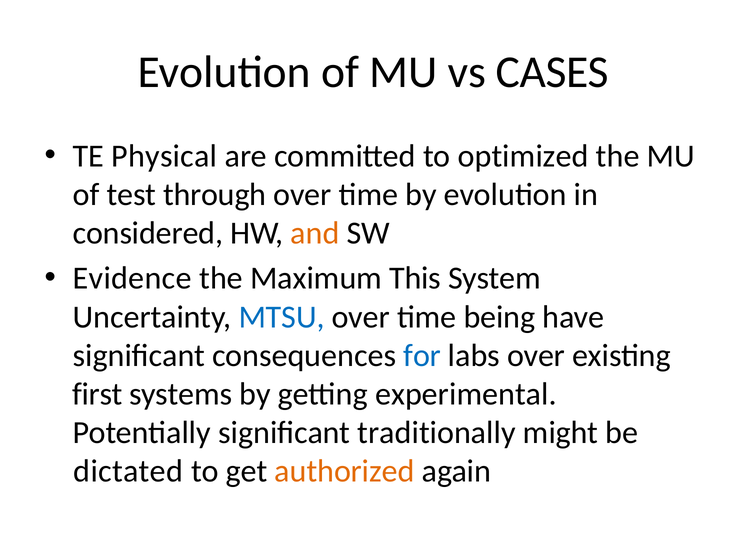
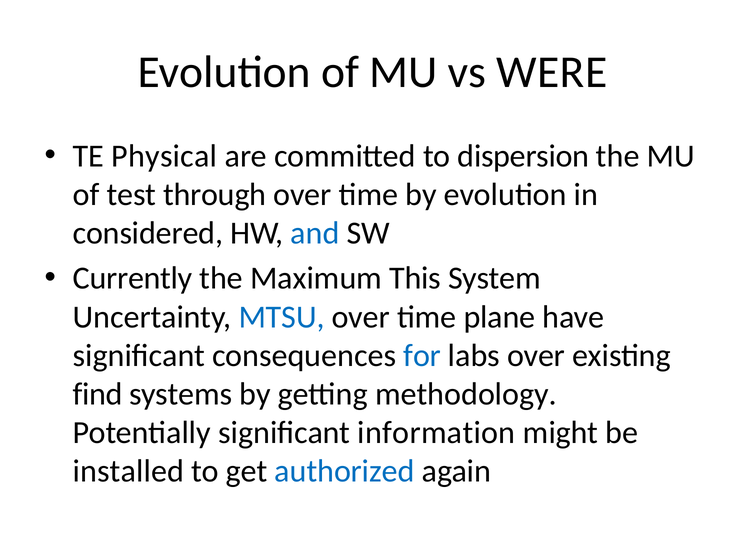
CASES: CASES -> WERE
optimized: optimized -> dispersion
and colour: orange -> blue
Evidence: Evidence -> Currently
being: being -> plane
first: first -> find
experimental: experimental -> methodology
traditionally: traditionally -> information
dictated: dictated -> installed
authorized colour: orange -> blue
